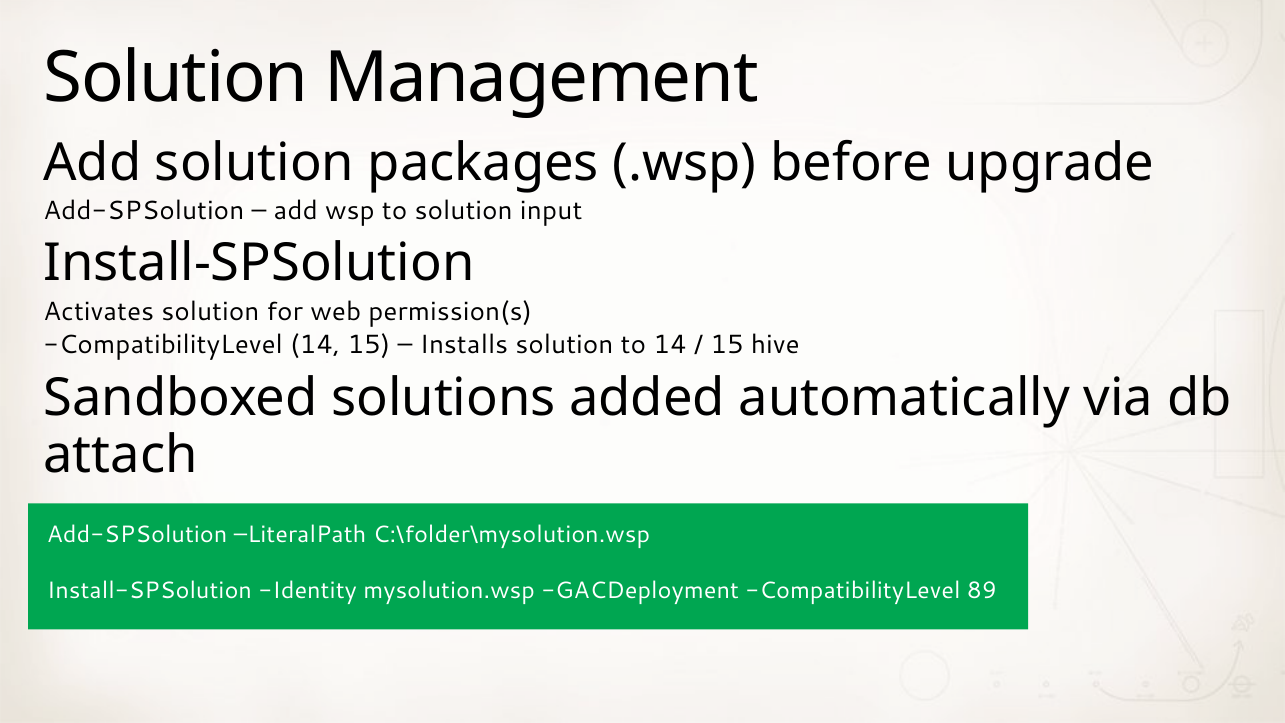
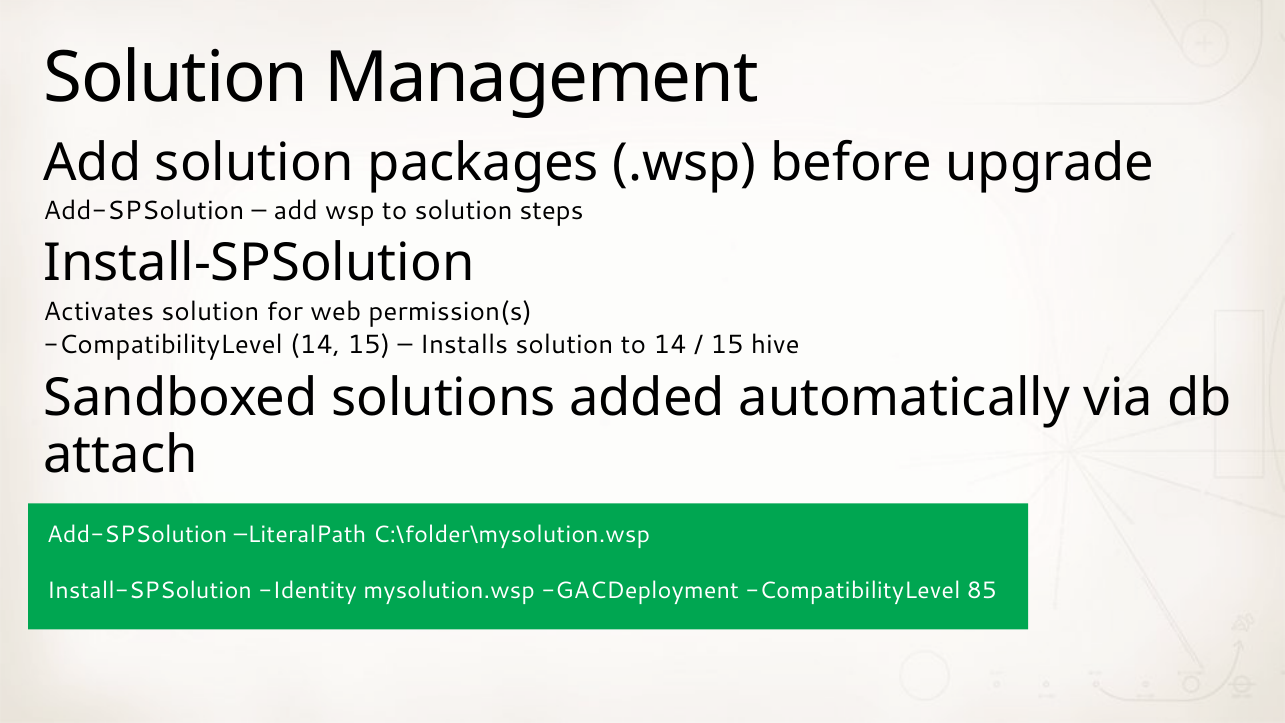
input: input -> steps
89: 89 -> 85
